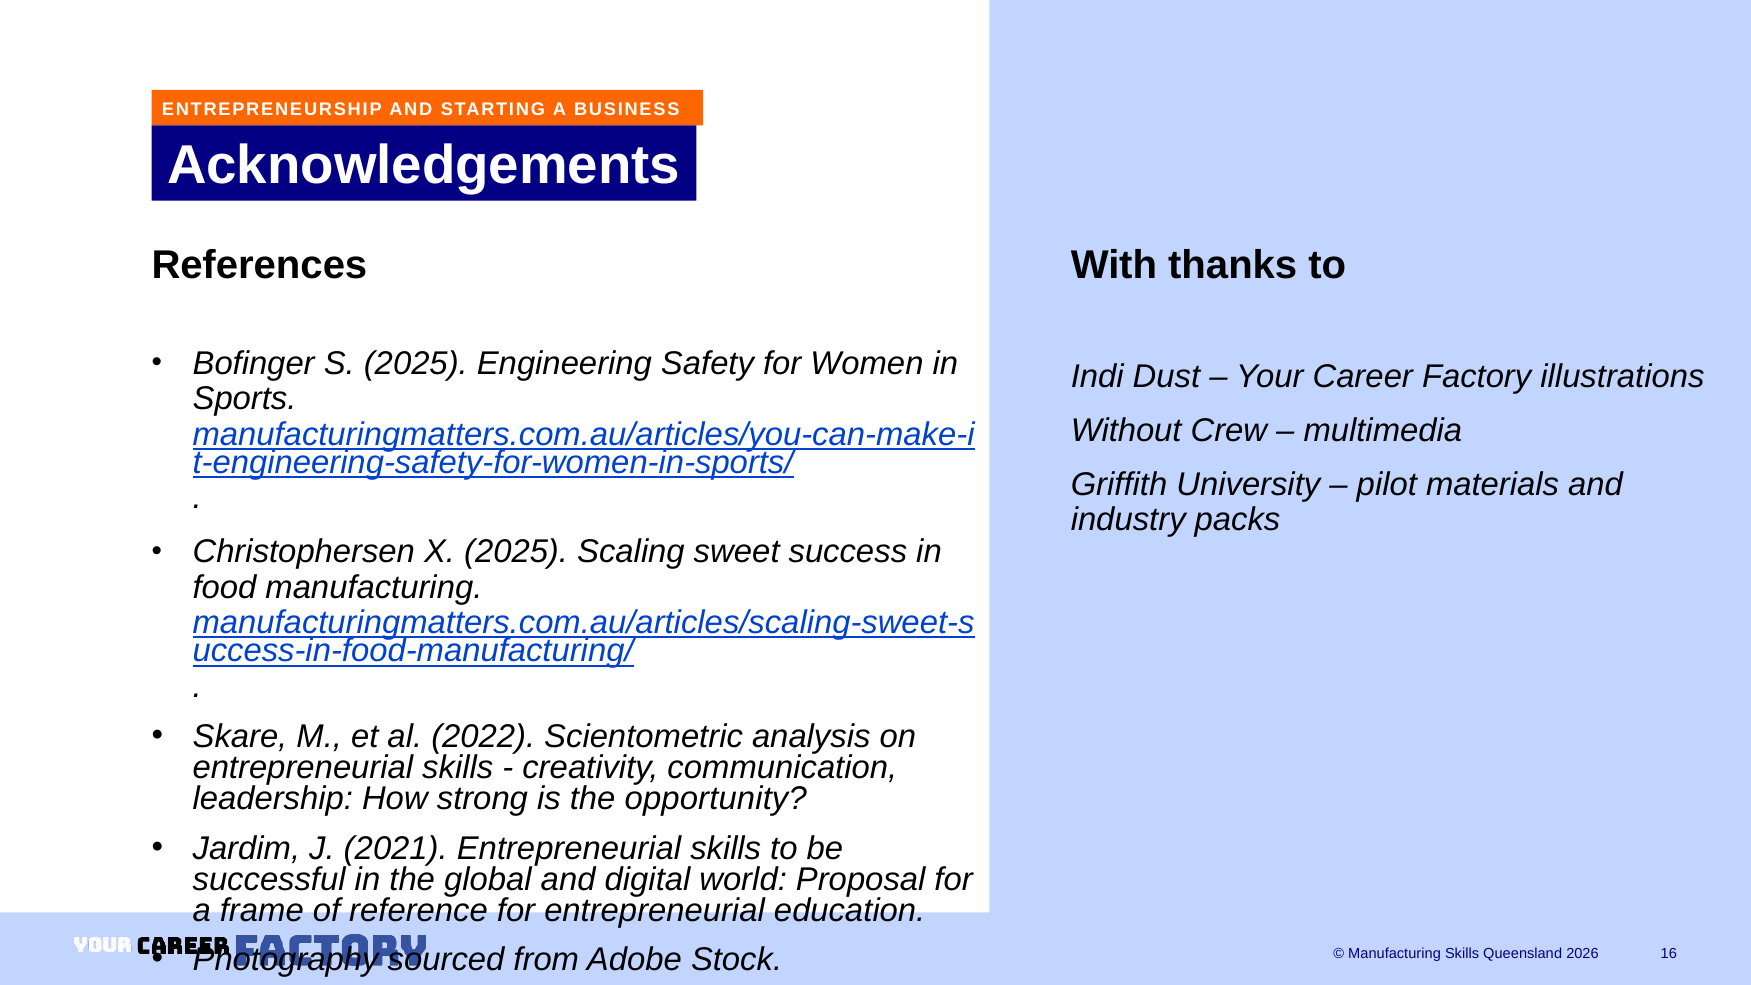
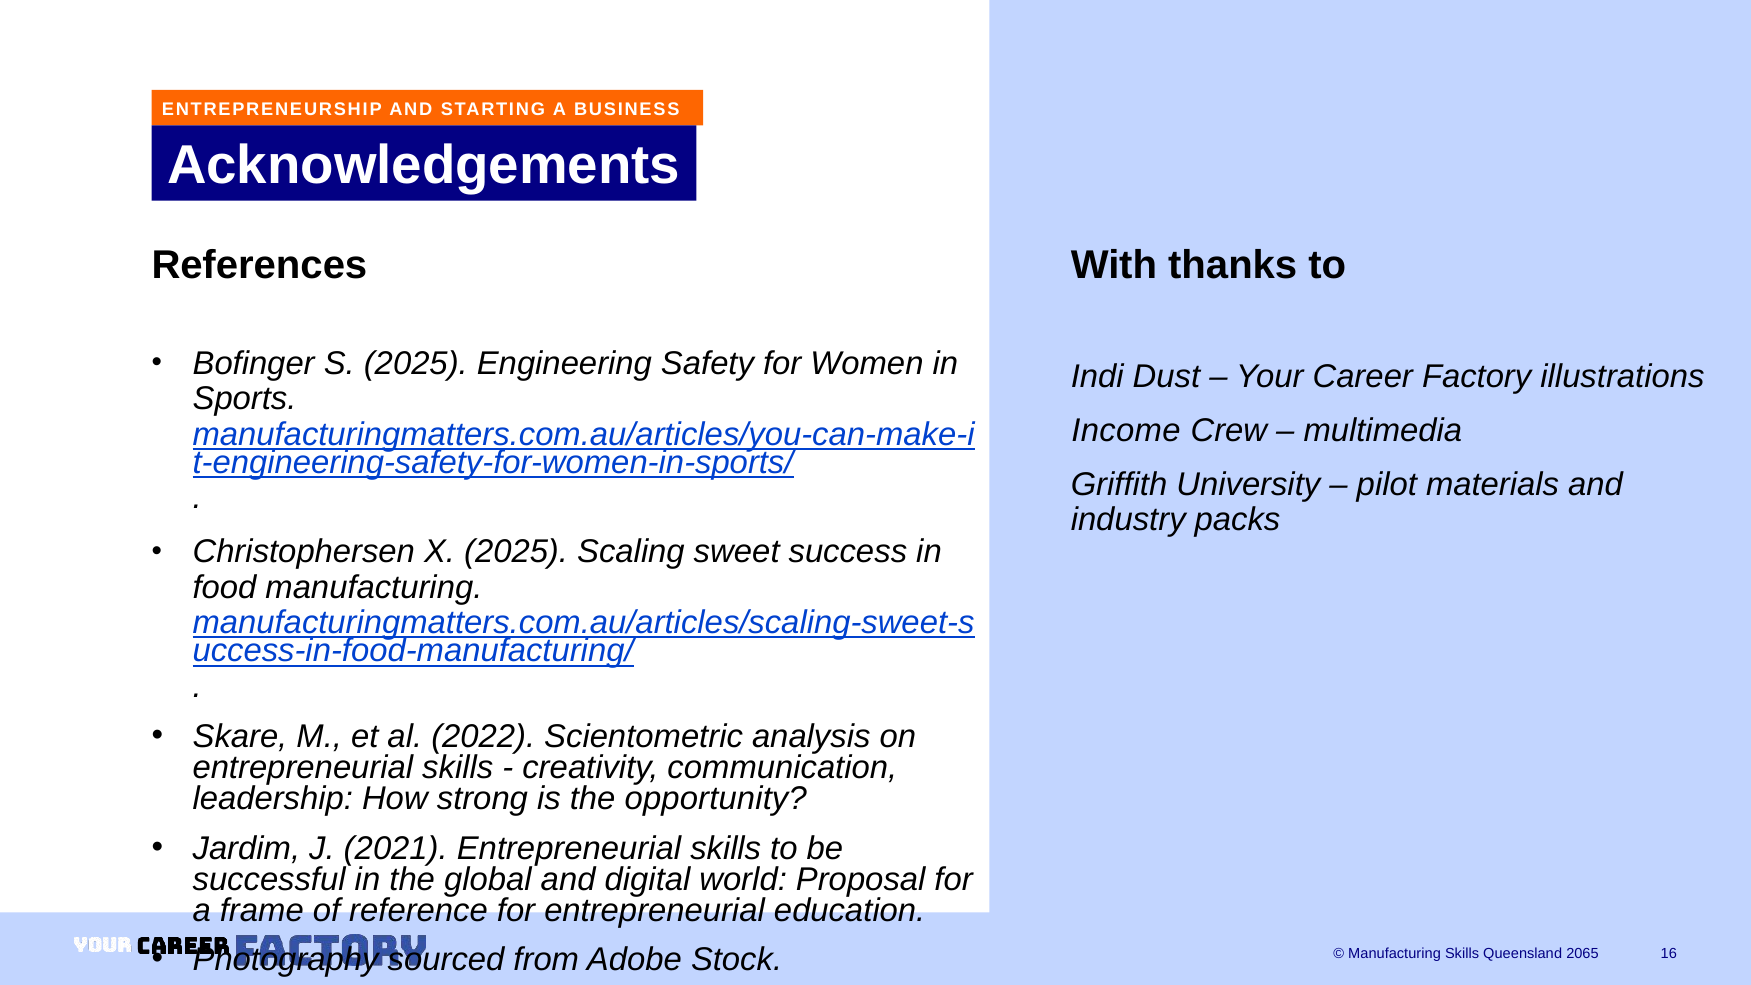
Without: Without -> Income
2026: 2026 -> 2065
